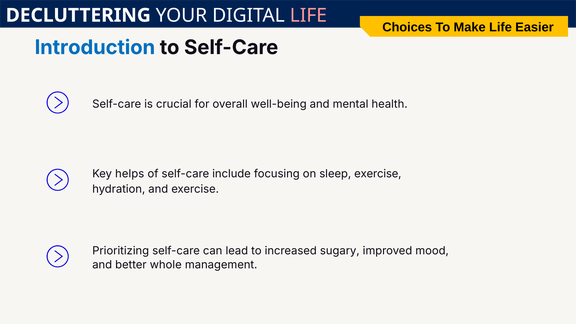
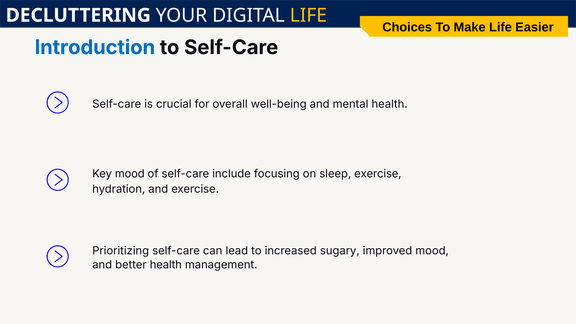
LIFE at (308, 15) colour: pink -> yellow
Key helps: helps -> mood
better whole: whole -> health
